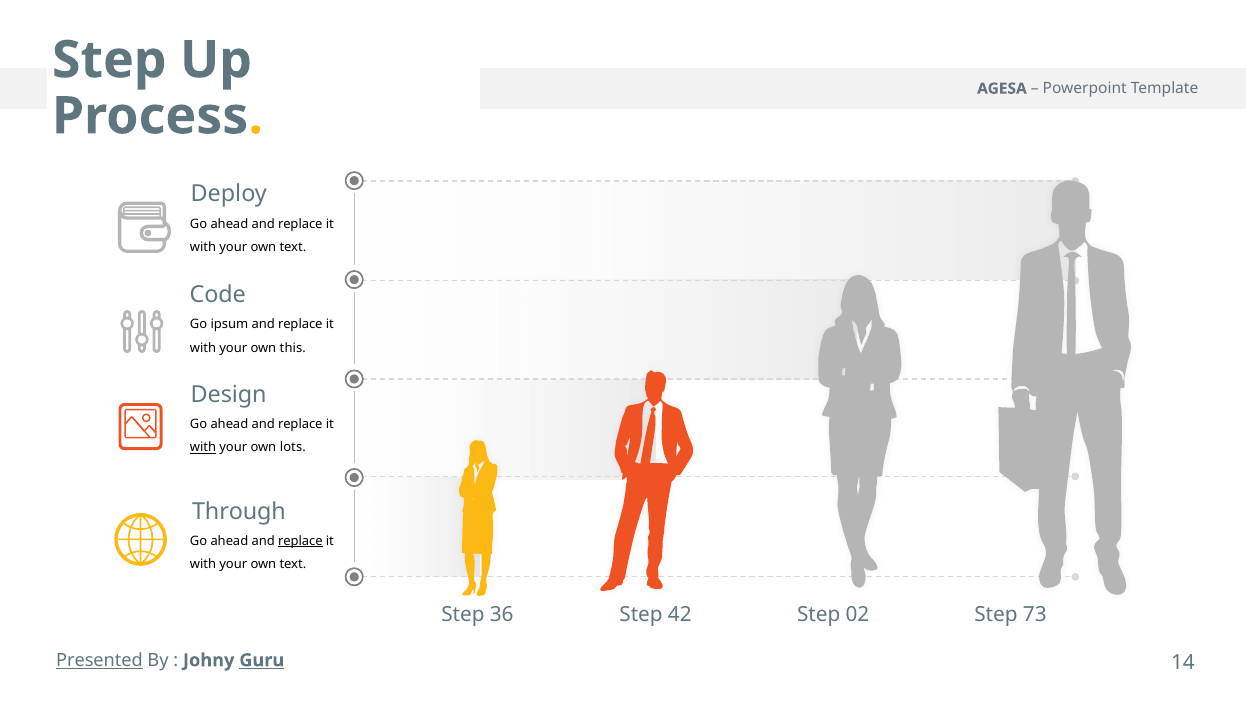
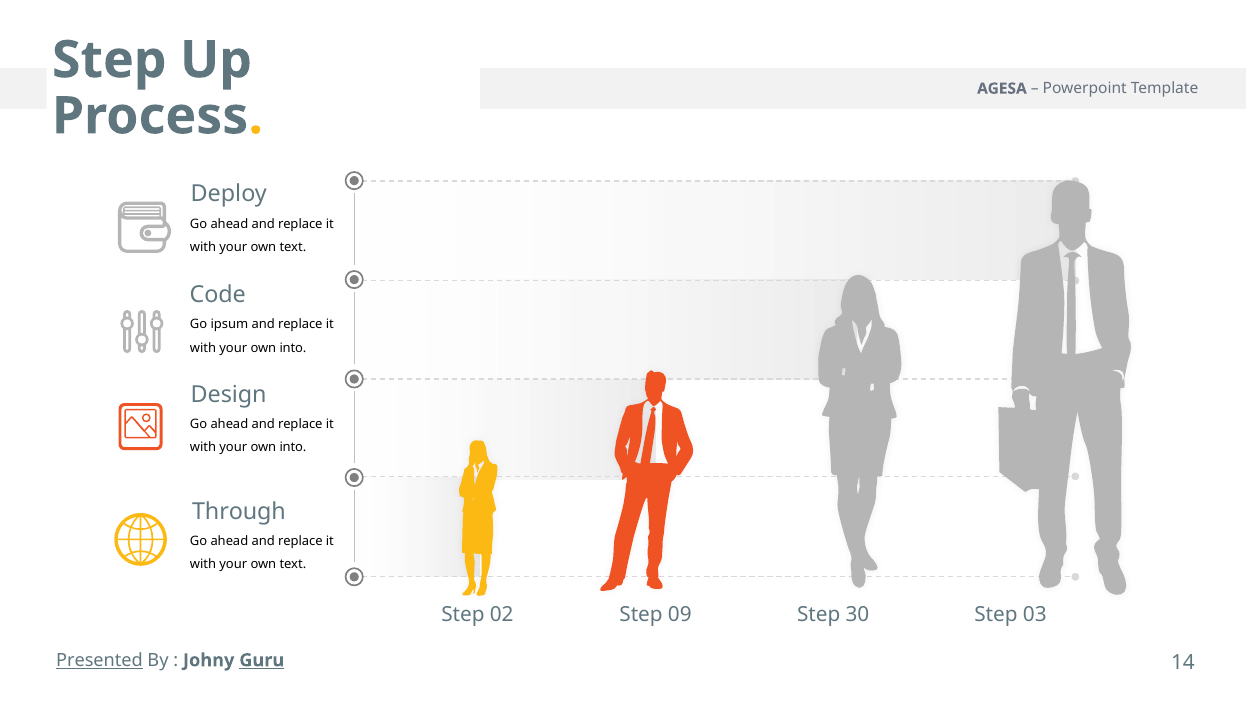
this at (293, 348): this -> into
with at (203, 447) underline: present -> none
lots at (293, 447): lots -> into
replace at (300, 541) underline: present -> none
36: 36 -> 02
42: 42 -> 09
02: 02 -> 30
73: 73 -> 03
